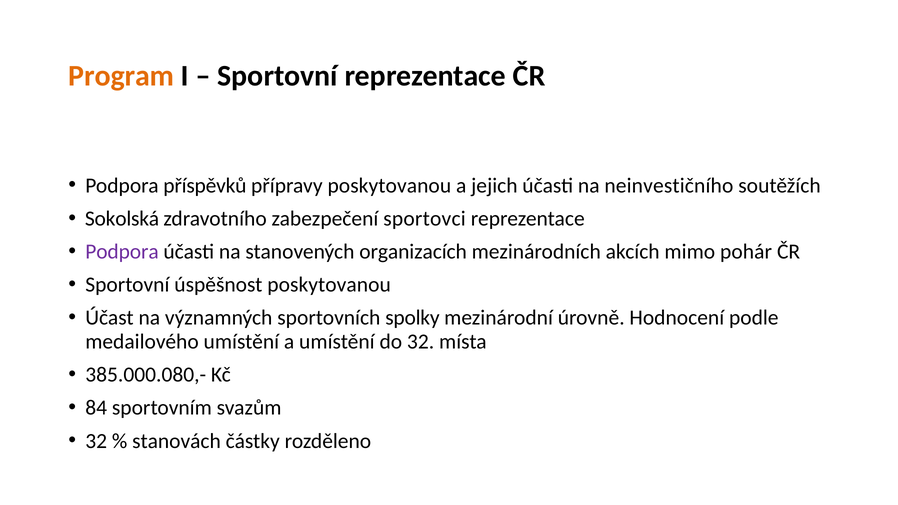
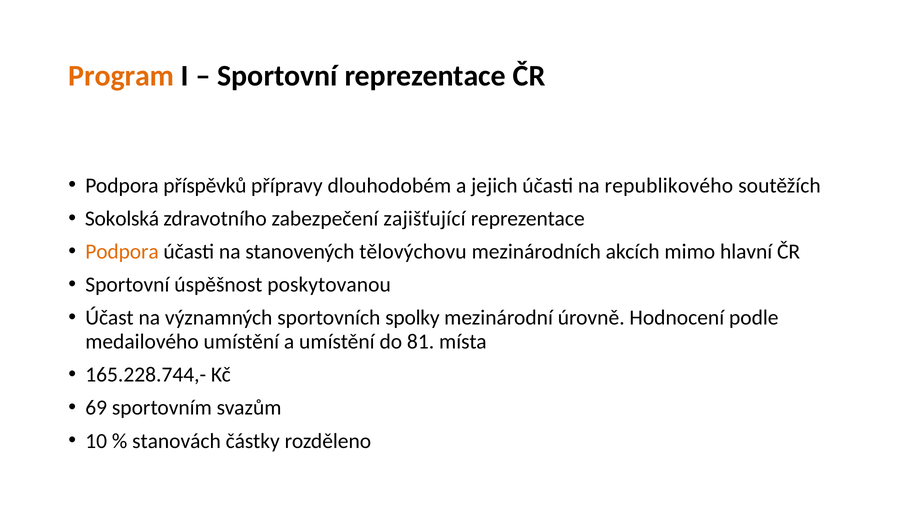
přípravy poskytovanou: poskytovanou -> dlouhodobém
neinvestičního: neinvestičního -> republikového
sportovci: sportovci -> zajišťující
Podpora at (122, 252) colour: purple -> orange
organizacích: organizacích -> tělovýchovu
pohár: pohár -> hlavní
do 32: 32 -> 81
385.000.080,-: 385.000.080,- -> 165.228.744,-
84: 84 -> 69
32 at (96, 441): 32 -> 10
